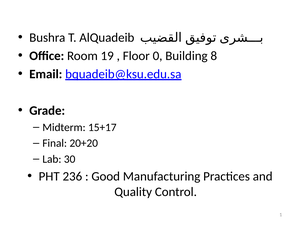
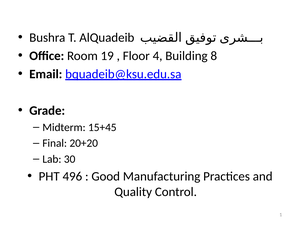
0: 0 -> 4
15+17: 15+17 -> 15+45
236: 236 -> 496
